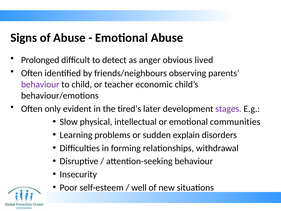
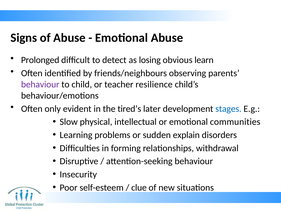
anger: anger -> losing
lived: lived -> learn
economic: economic -> resilience
stages colour: purple -> blue
well: well -> clue
